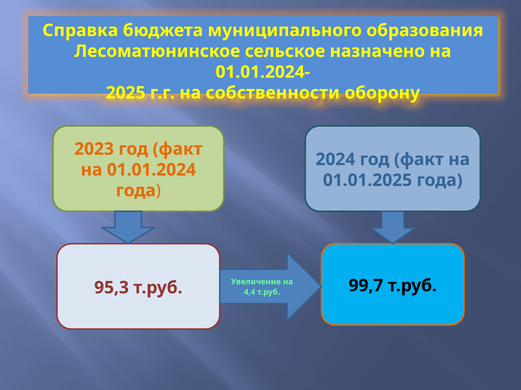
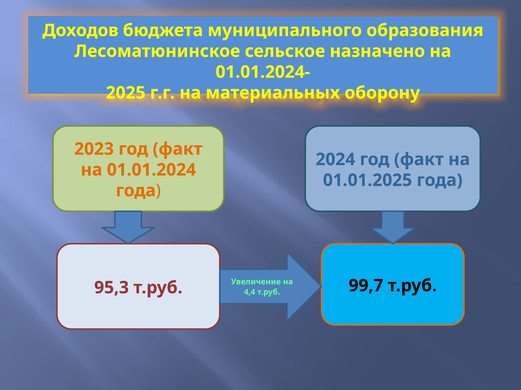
Справка: Справка -> Доходов
собственности: собственности -> материальных
